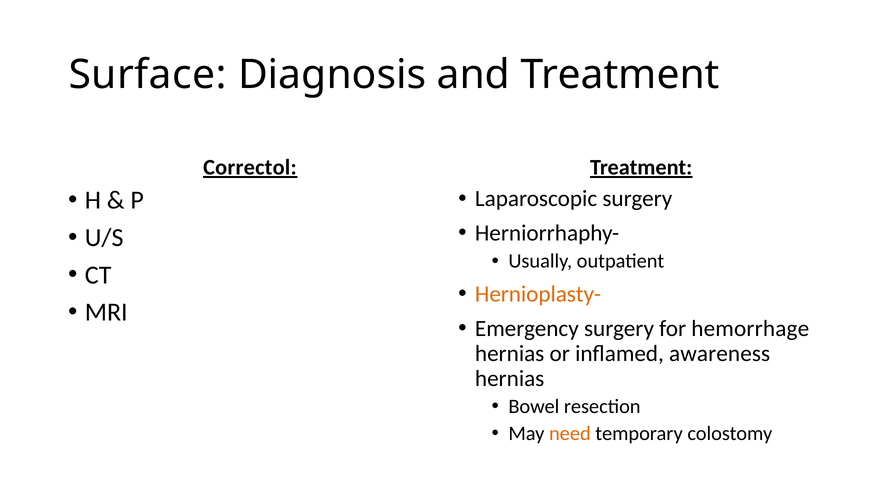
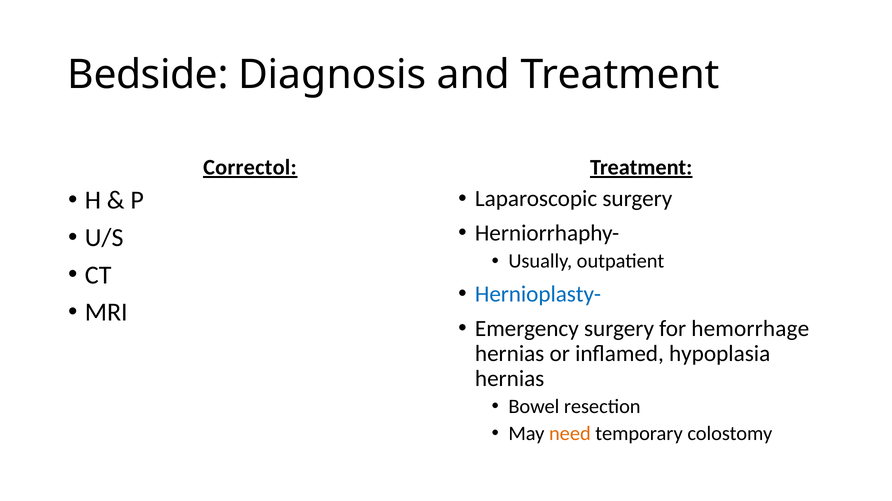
Surface: Surface -> Bedside
Hernioplasty- colour: orange -> blue
awareness: awareness -> hypoplasia
